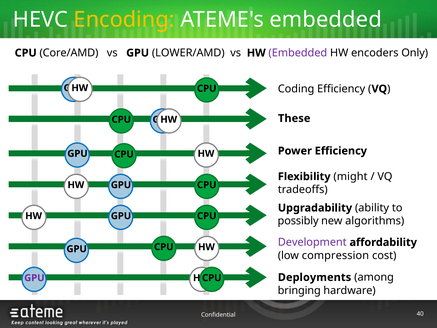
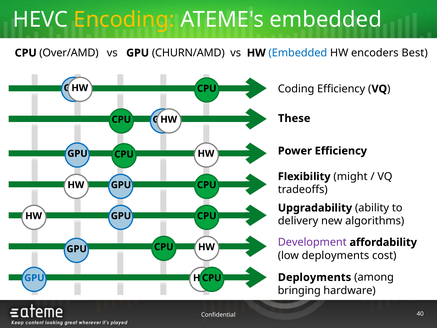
Core/AMD: Core/AMD -> Over/AMD
LOWER/AMD: LOWER/AMD -> CHURN/AMD
Embedded at (298, 53) colour: purple -> blue
Only: Only -> Best
possibly: possibly -> delivery
low compression: compression -> deployments
GPU at (34, 278) colour: purple -> blue
